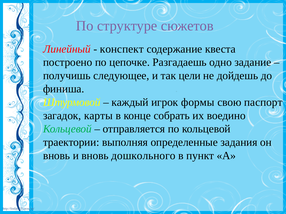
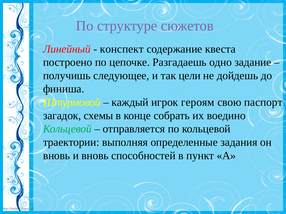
формы: формы -> героям
карты: карты -> схемы
дошкольного: дошкольного -> способностей
